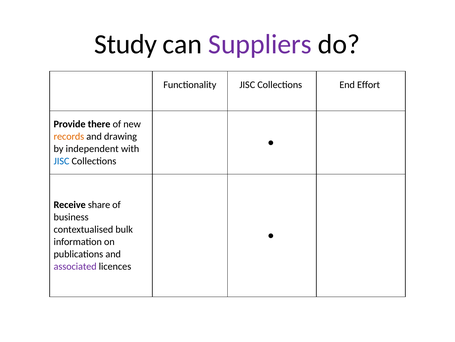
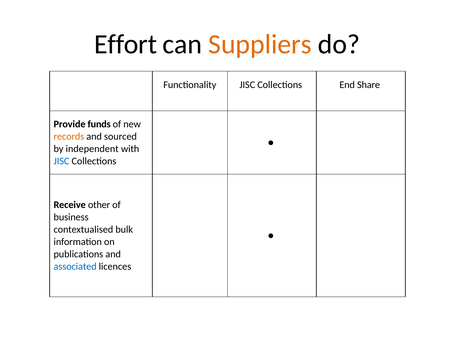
Study: Study -> Effort
Suppliers colour: purple -> orange
Effort: Effort -> Share
there: there -> funds
drawing: drawing -> sourced
share: share -> other
associated colour: purple -> blue
